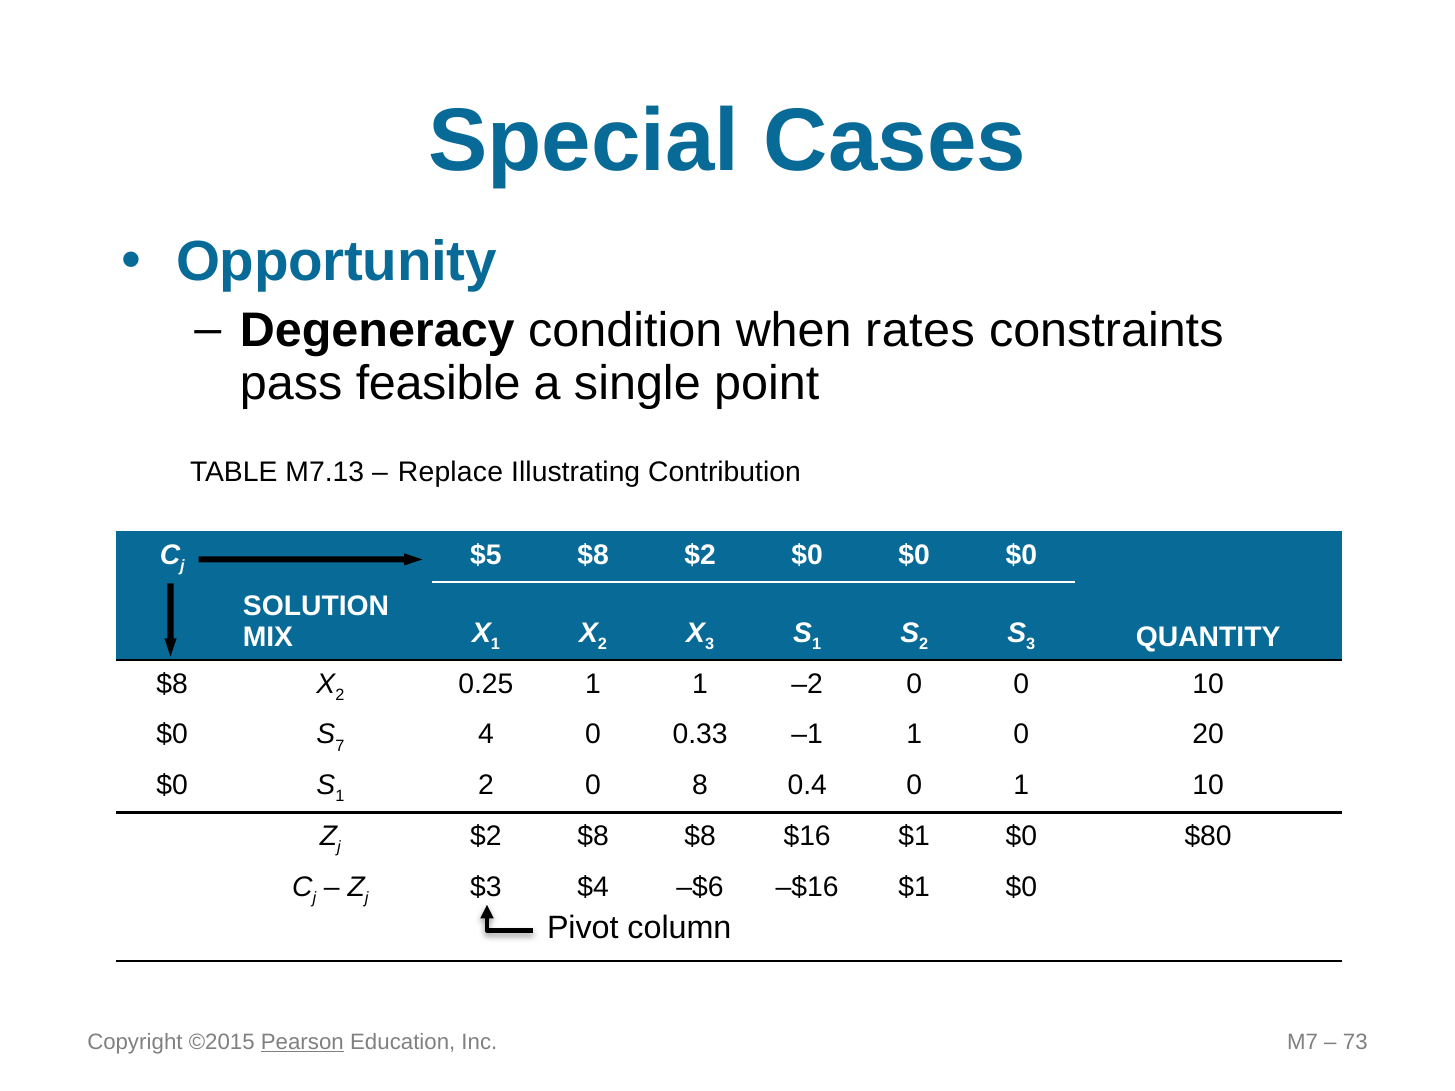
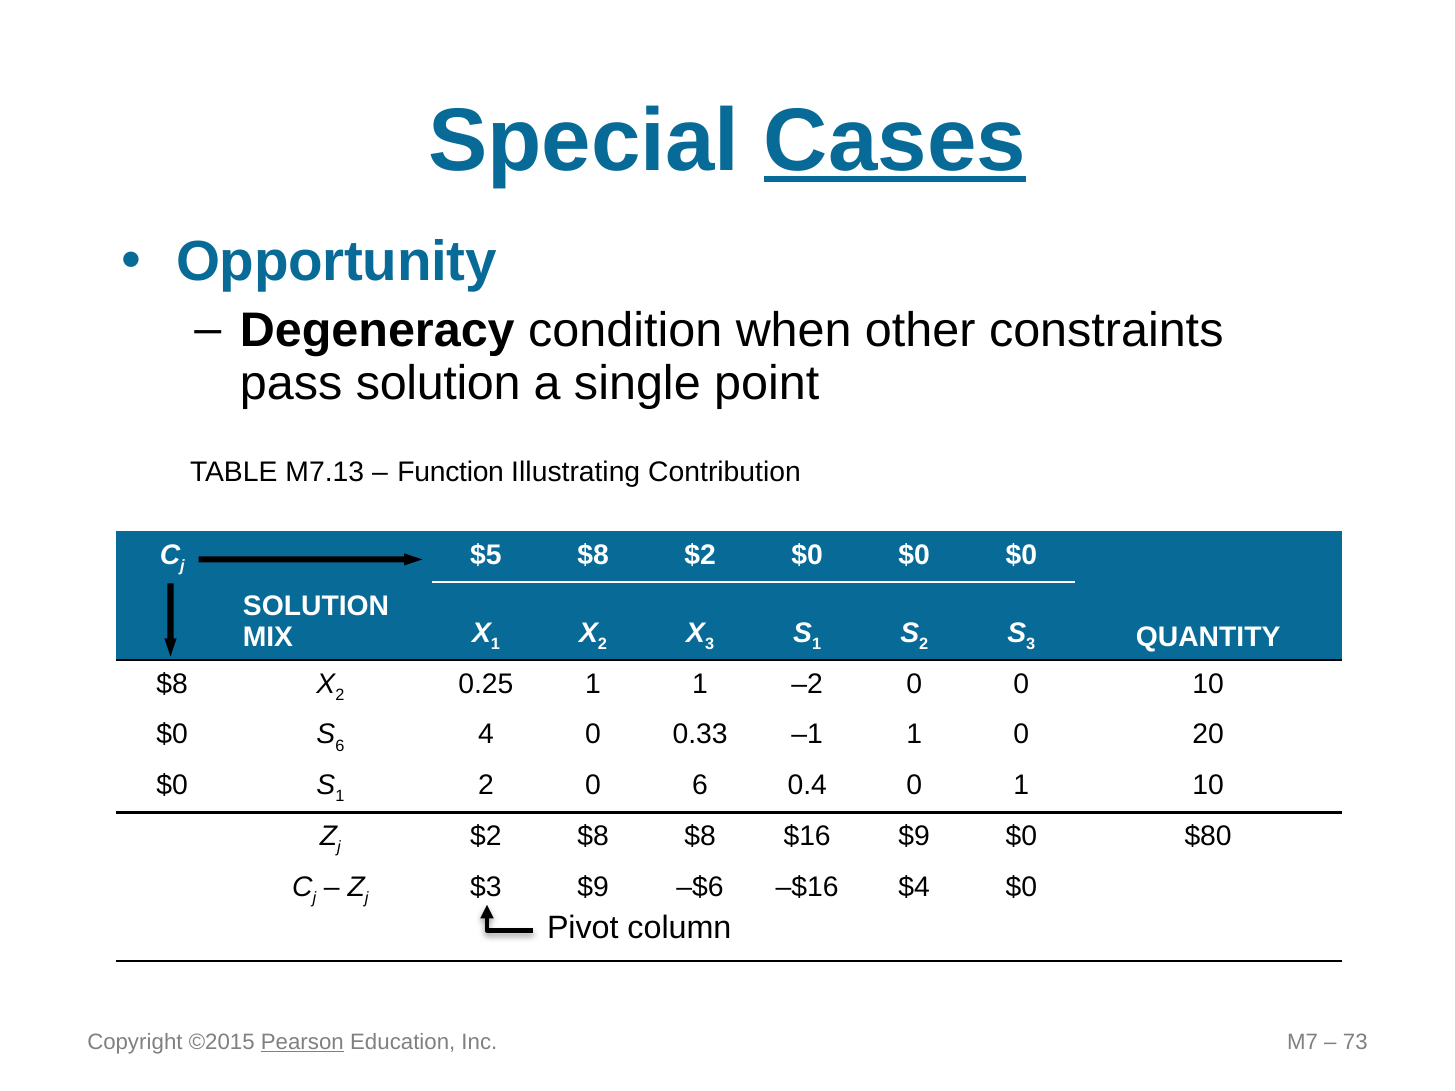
Cases underline: none -> present
rates: rates -> other
pass feasible: feasible -> solution
Replace: Replace -> Function
7 at (340, 746): 7 -> 6
0 8: 8 -> 6
$16 $1: $1 -> $9
$3 $4: $4 -> $9
–$16 $1: $1 -> $4
